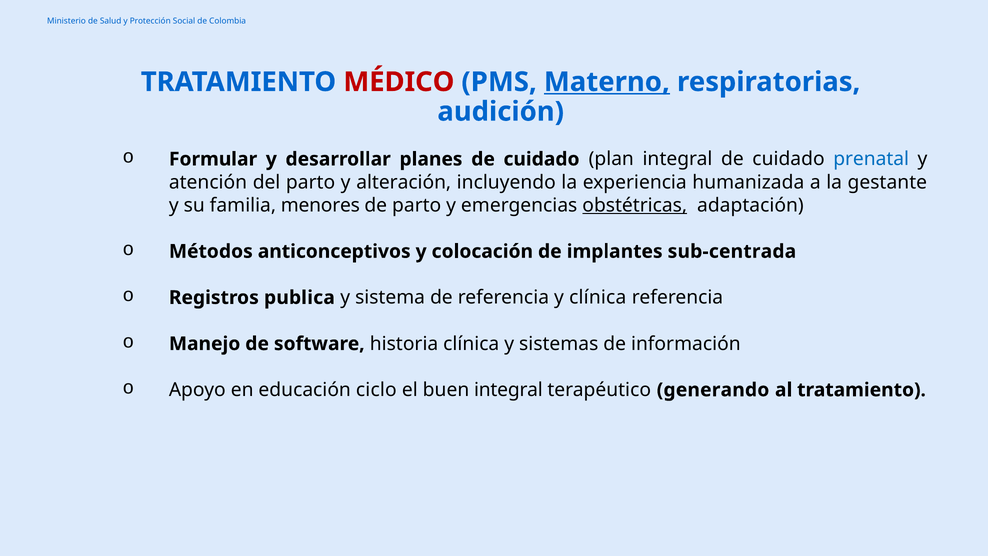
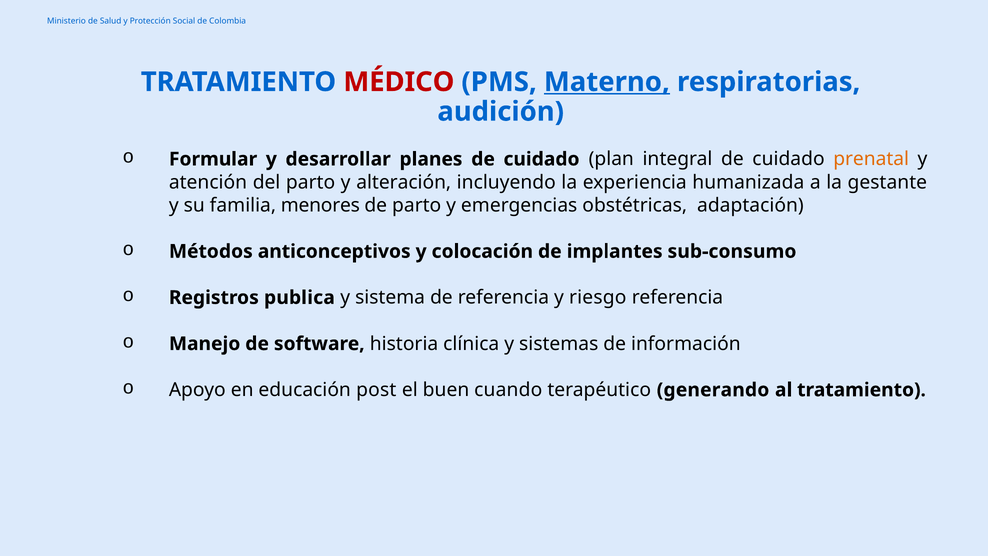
prenatal colour: blue -> orange
obstétricas underline: present -> none
sub-centrada: sub-centrada -> sub-consumo
y clínica: clínica -> riesgo
ciclo: ciclo -> post
buen integral: integral -> cuando
